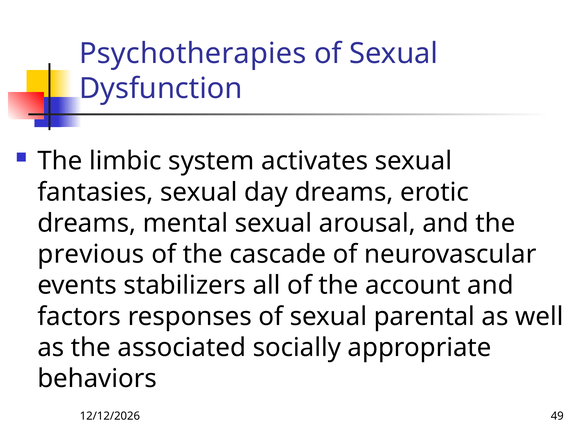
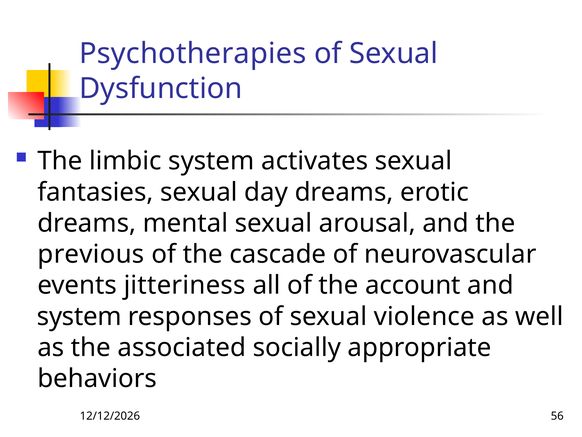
stabilizers: stabilizers -> jitteriness
factors at (79, 316): factors -> system
parental: parental -> violence
49: 49 -> 56
